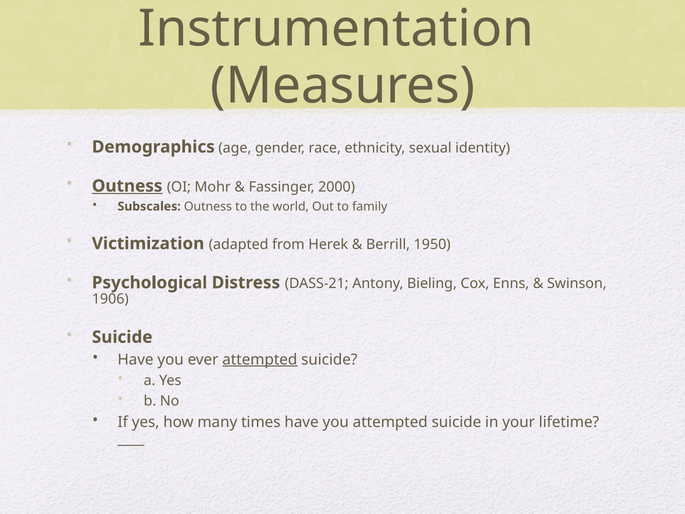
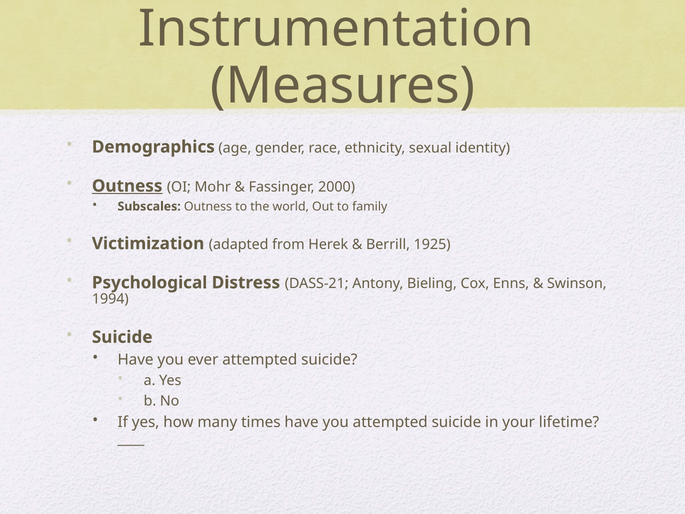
1950: 1950 -> 1925
1906: 1906 -> 1994
attempted at (260, 359) underline: present -> none
